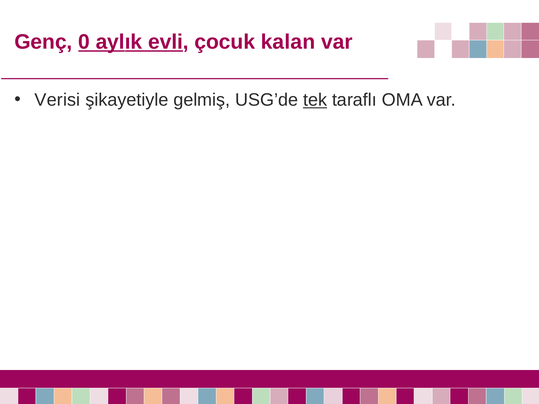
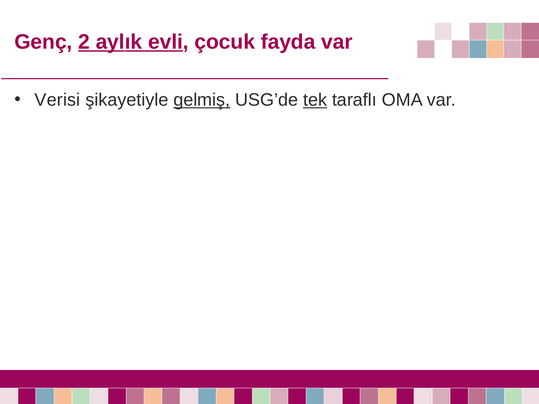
0: 0 -> 2
kalan: kalan -> fayda
gelmiş underline: none -> present
